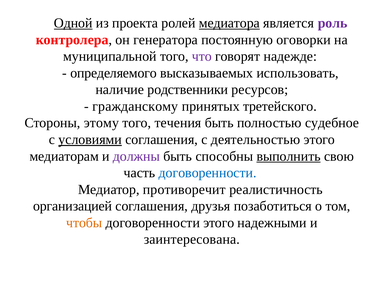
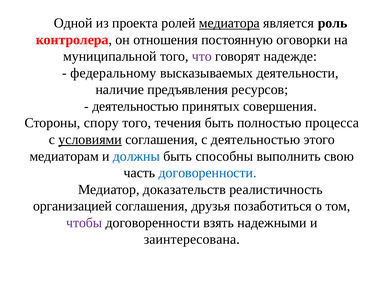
Одной underline: present -> none
роль colour: purple -> black
генератора: генератора -> отношения
определяемого: определяемого -> федеральному
использовать: использовать -> деятельности
родственники: родственники -> предъявления
гражданскому at (135, 106): гражданскому -> деятельностью
третейского: третейского -> совершения
этому: этому -> спору
судебное: судебное -> процесса
должны colour: purple -> blue
выполнить underline: present -> none
противоречит: противоречит -> доказательств
чтобы colour: orange -> purple
договоренности этого: этого -> взять
